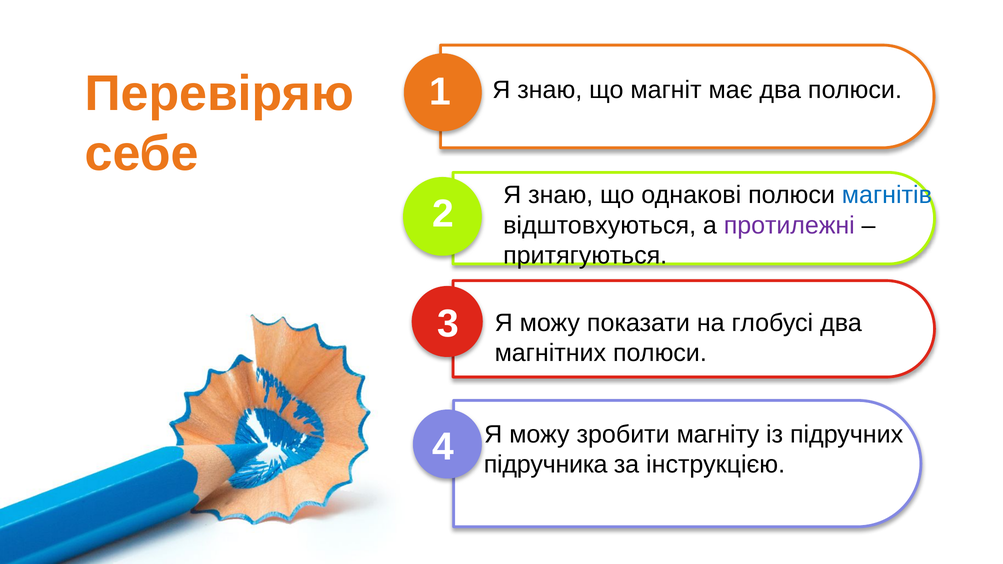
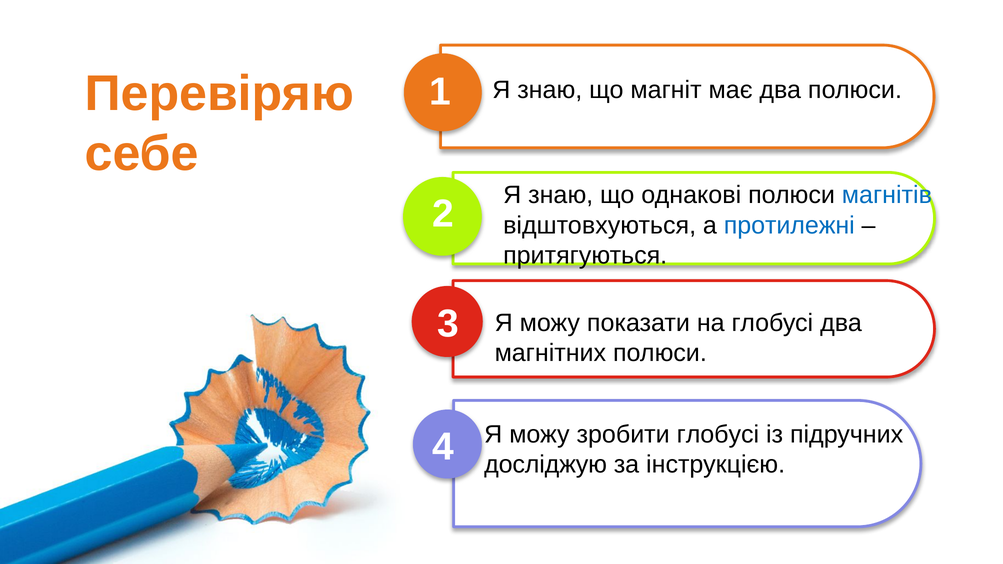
протилежні colour: purple -> blue
зробити магніту: магніту -> глобусі
підручника: підручника -> досліджую
